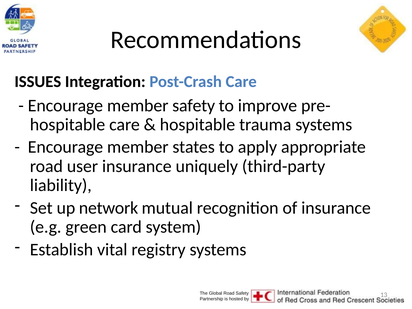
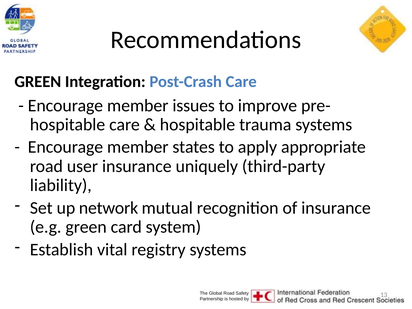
ISSUES at (38, 82): ISSUES -> GREEN
member safety: safety -> issues
